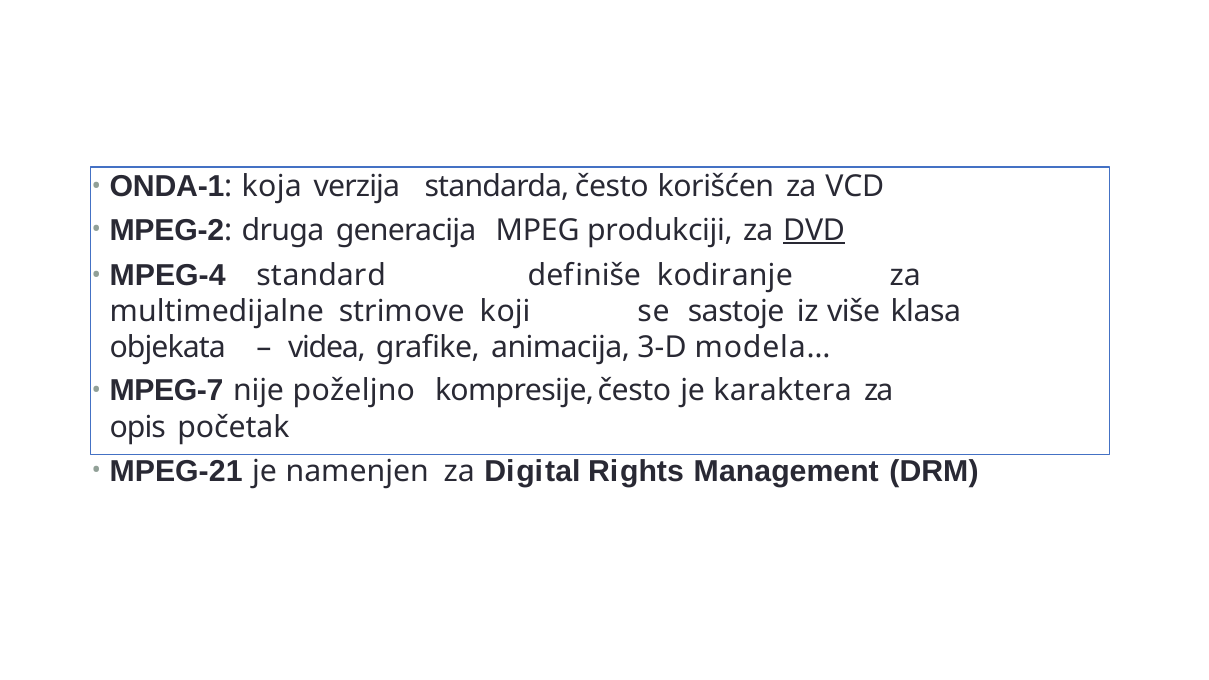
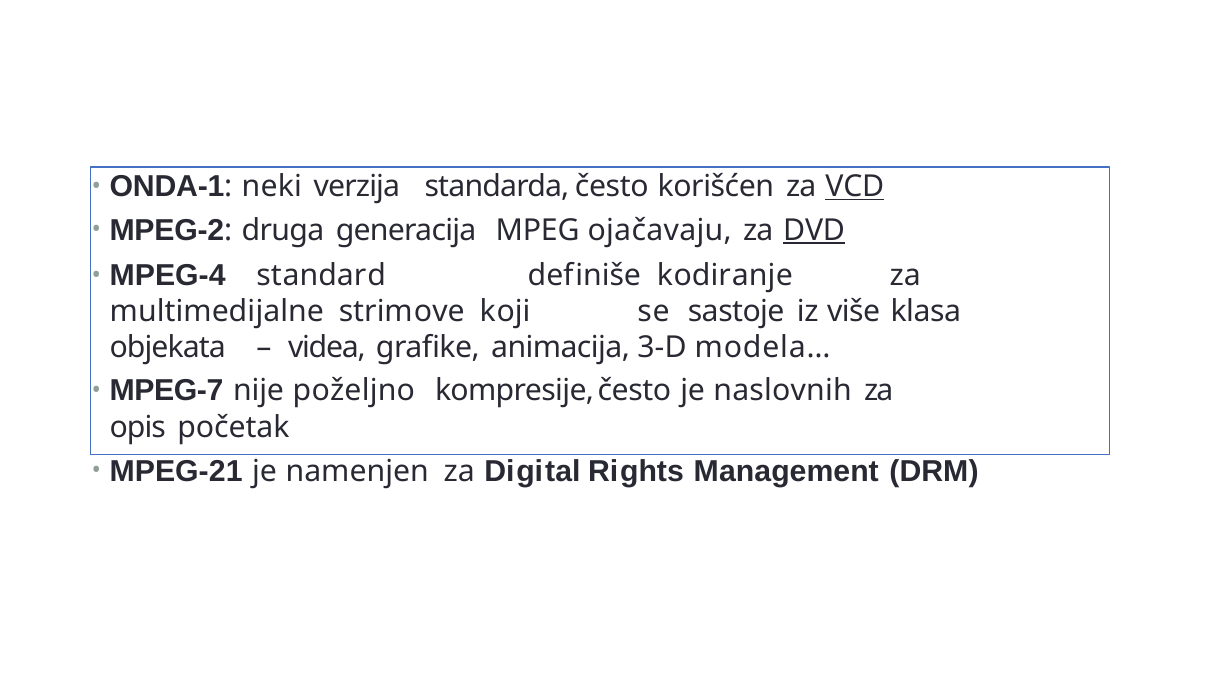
koja: koja -> neki
VCD underline: none -> present
produkciji: produkciji -> ojačavaju
karaktera: karaktera -> naslovnih
